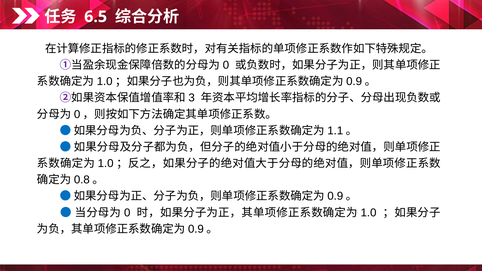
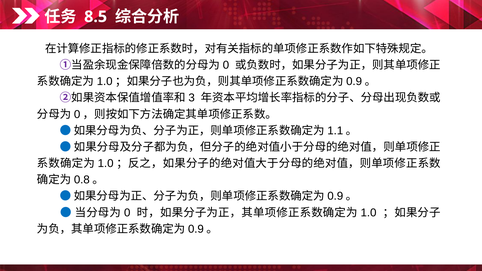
6.5: 6.5 -> 8.5
